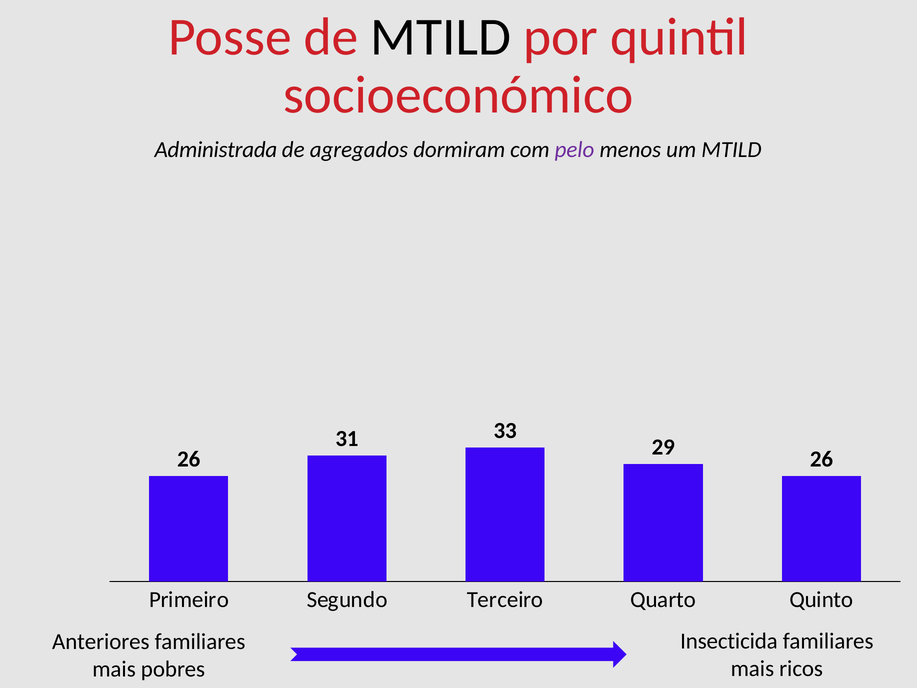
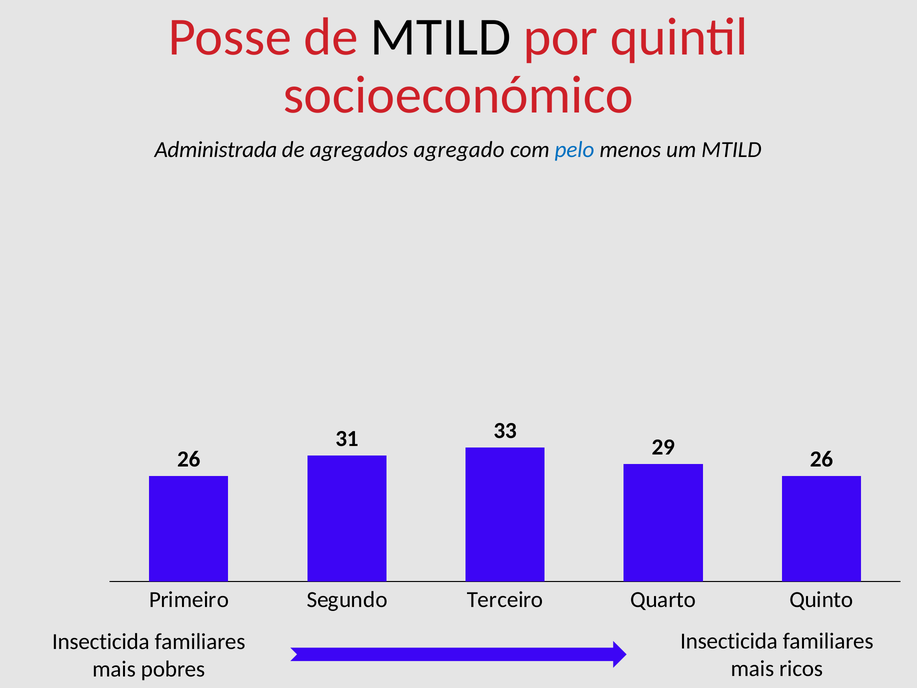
dormiram: dormiram -> agregado
pelo colour: purple -> blue
Anteriores at (101, 642): Anteriores -> Insecticida
